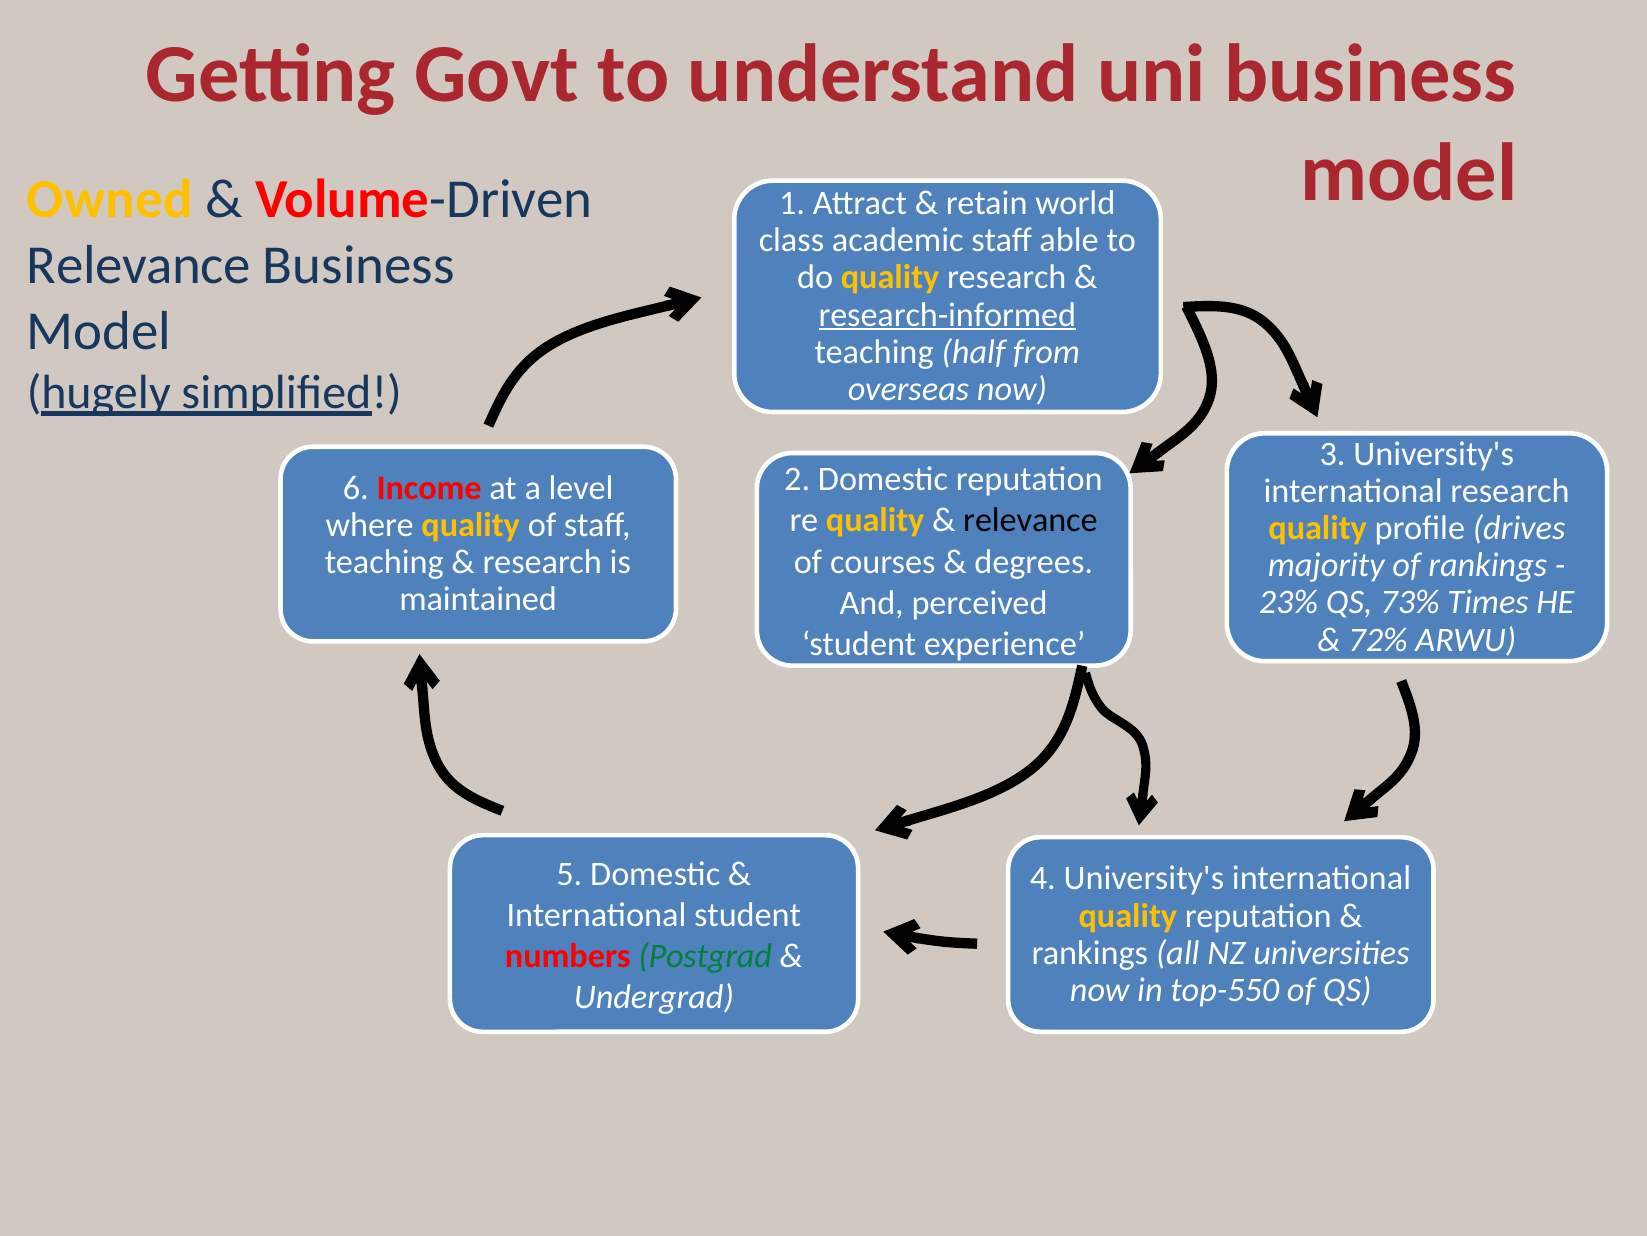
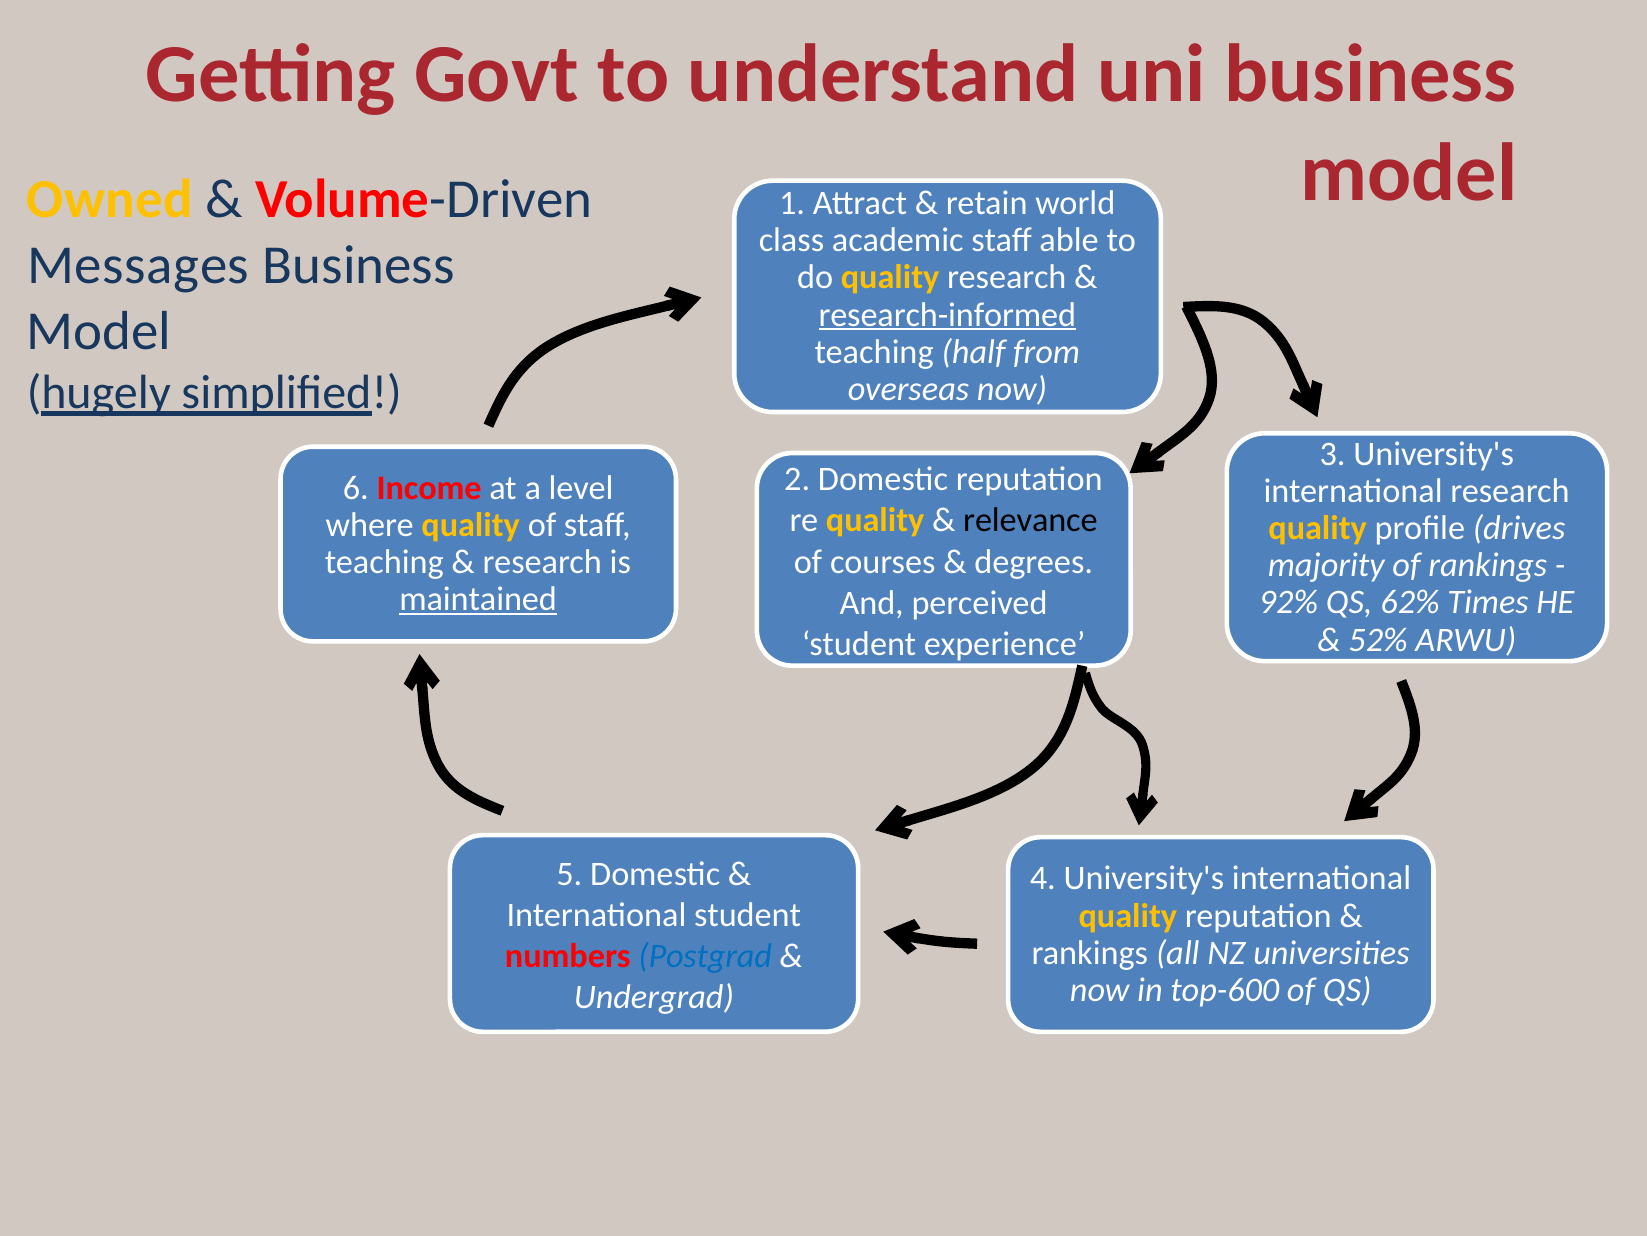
Relevance at (139, 265): Relevance -> Messages
maintained underline: none -> present
23%: 23% -> 92%
73%: 73% -> 62%
72%: 72% -> 52%
Postgrad colour: green -> blue
top-550: top-550 -> top-600
